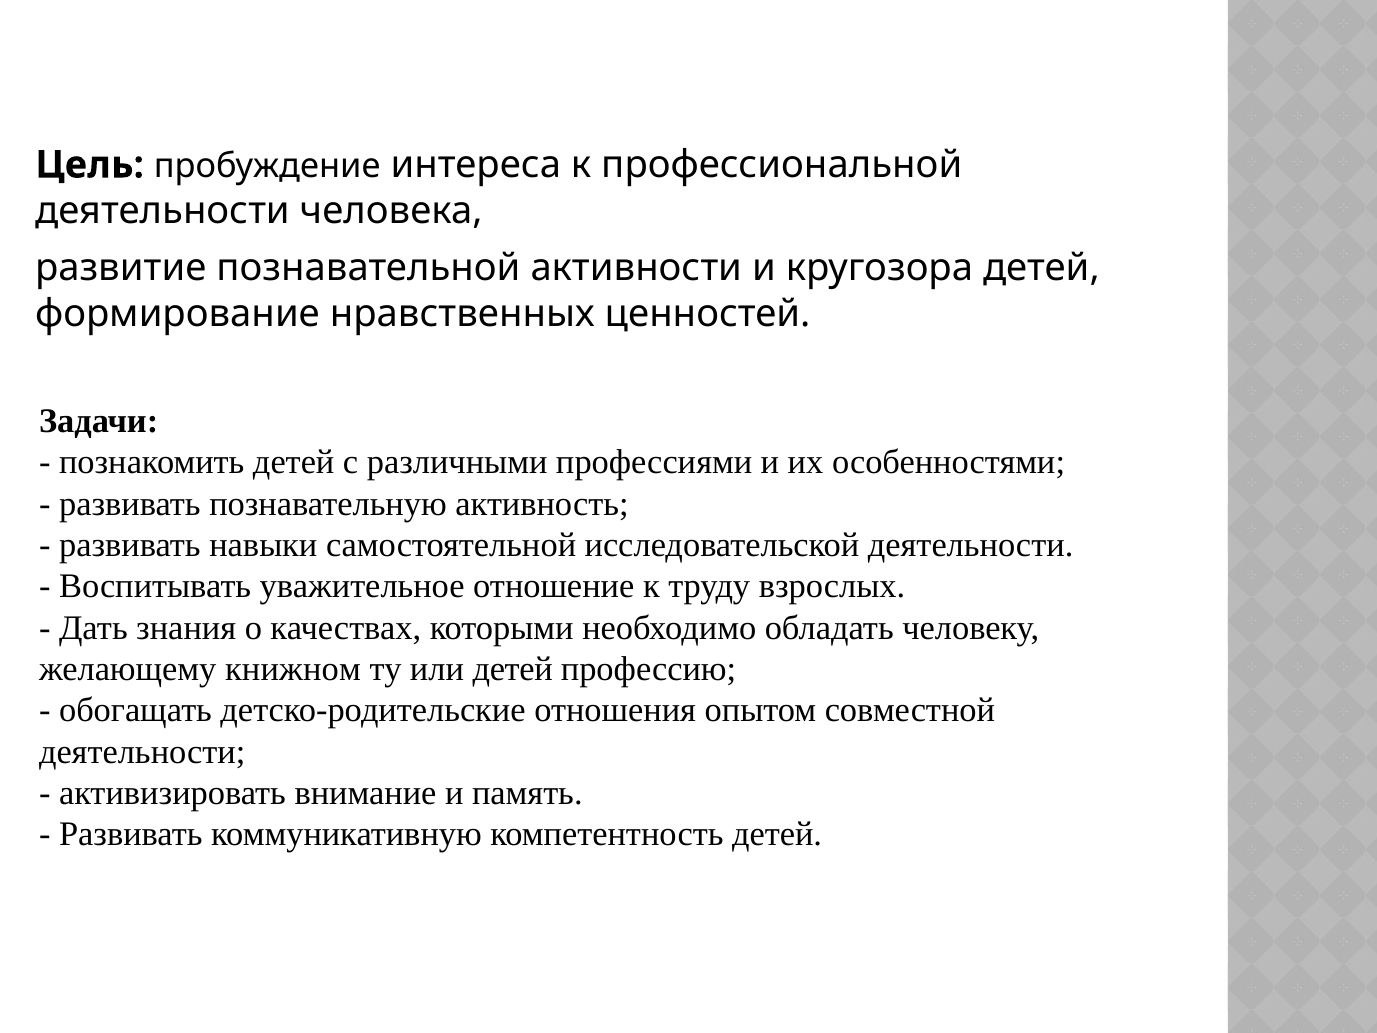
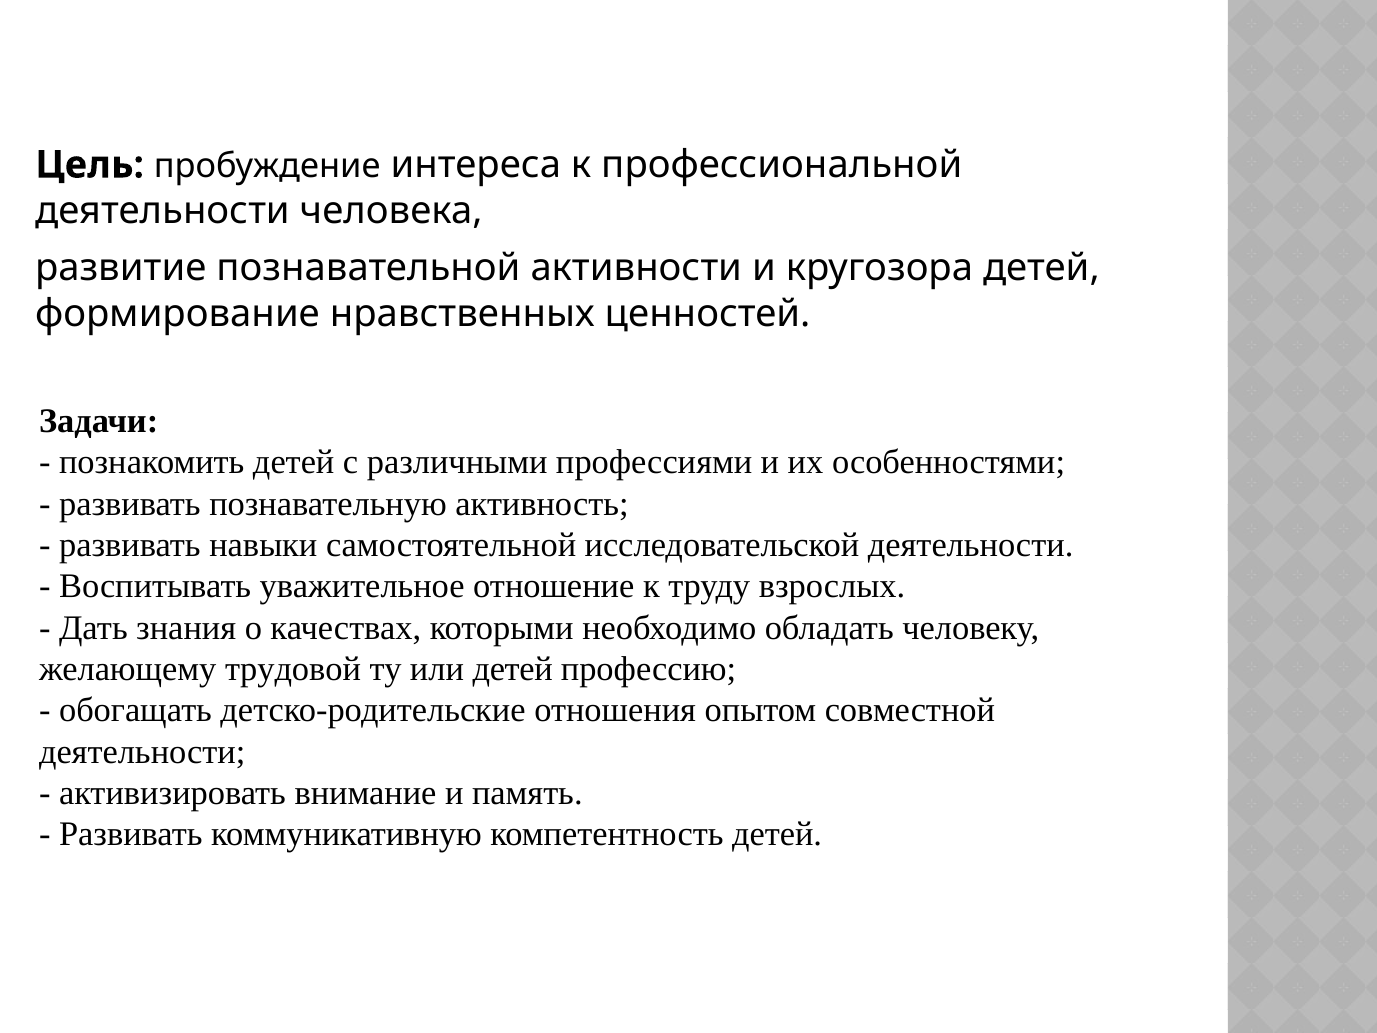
книжном: книжном -> трудовой
